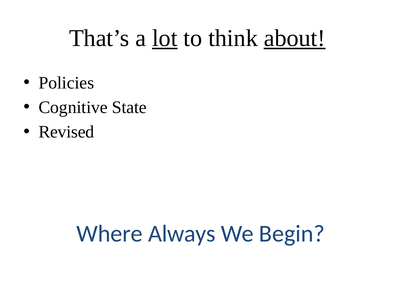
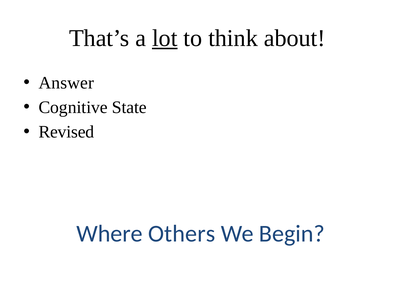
about underline: present -> none
Policies: Policies -> Answer
Always: Always -> Others
